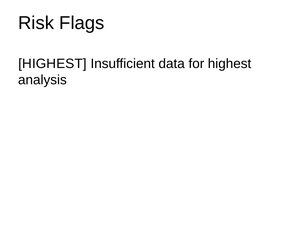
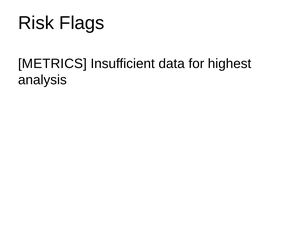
HIGHEST at (52, 64): HIGHEST -> METRICS
